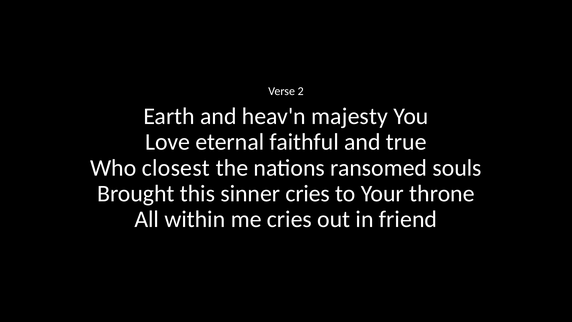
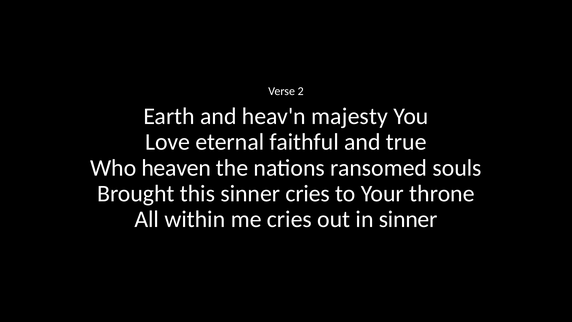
closest: closest -> heaven
in friend: friend -> sinner
